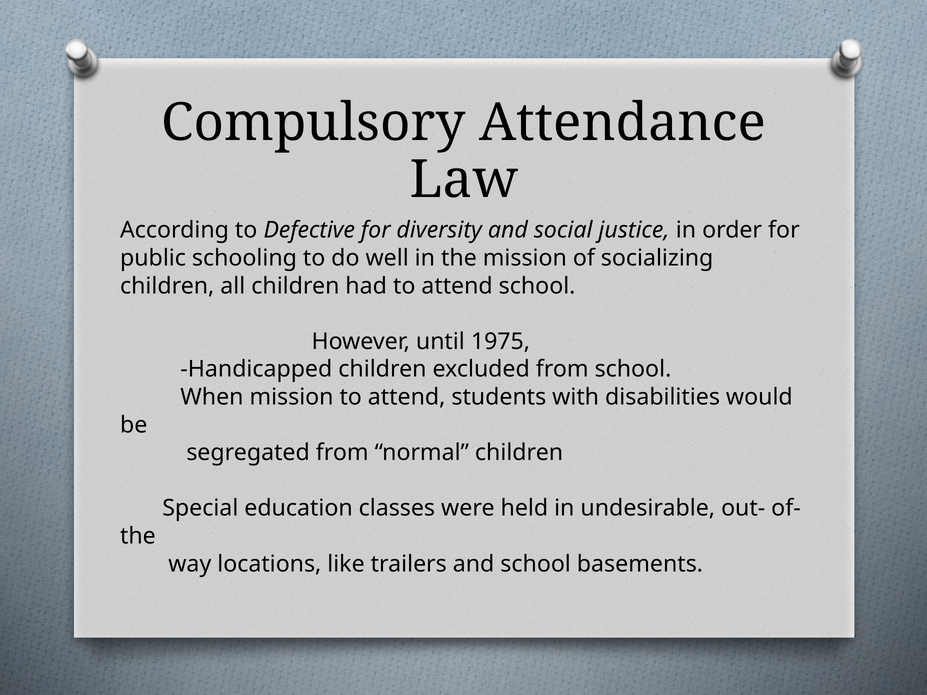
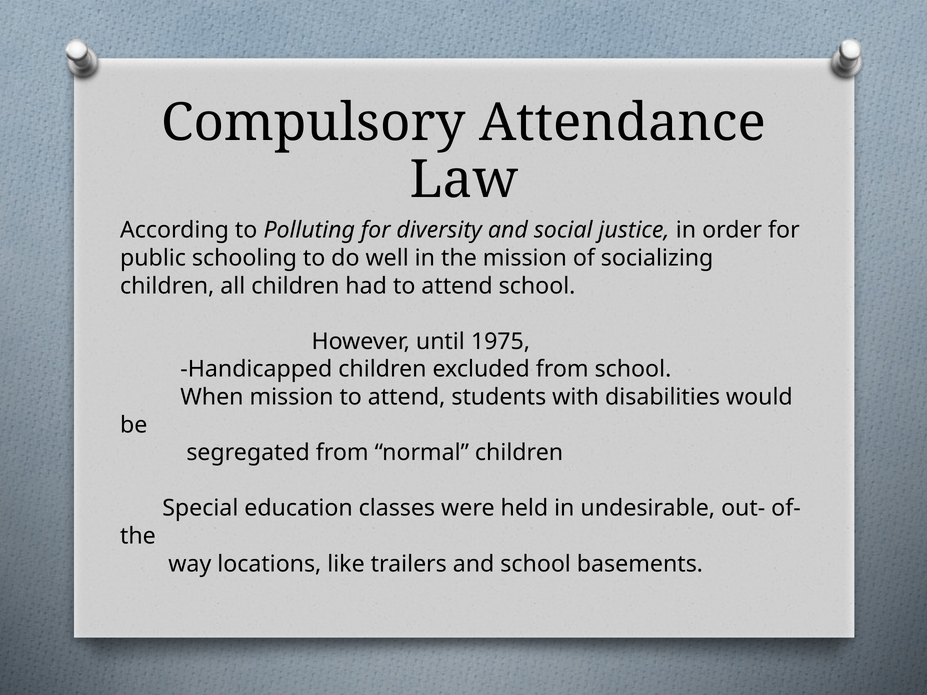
Defective: Defective -> Polluting
